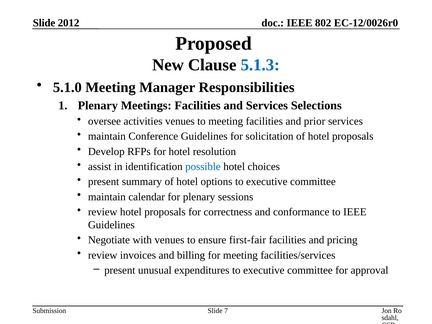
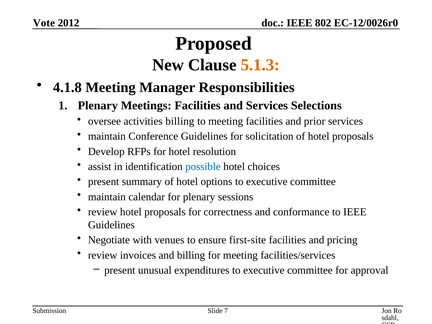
Slide at (44, 23): Slide -> Vote
5.1.3 colour: blue -> orange
5.1.0: 5.1.0 -> 4.1.8
activities venues: venues -> billing
first-fair: first-fair -> first-site
